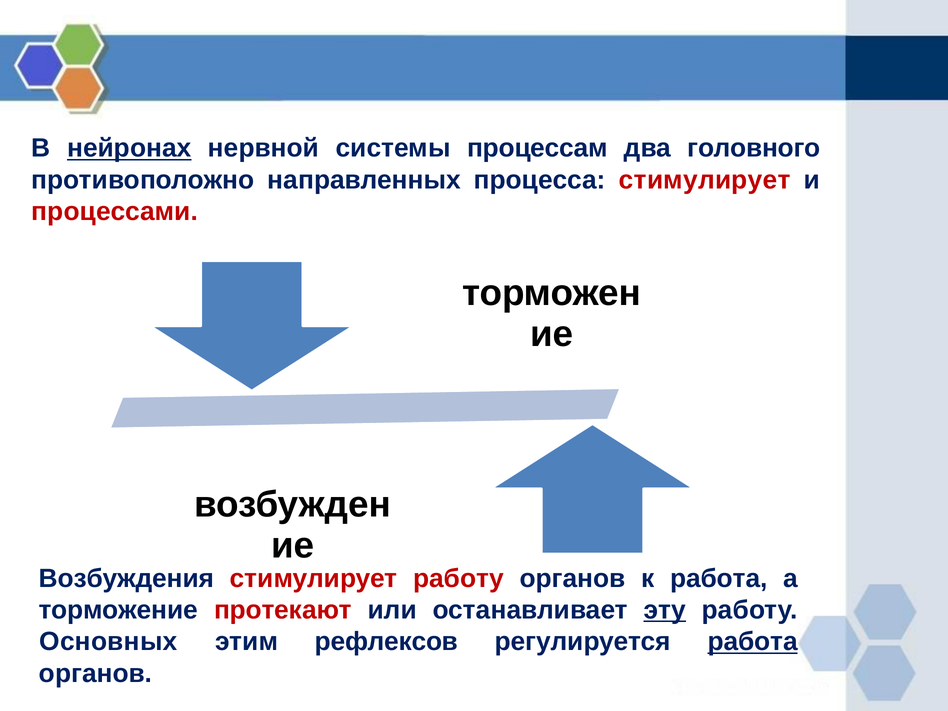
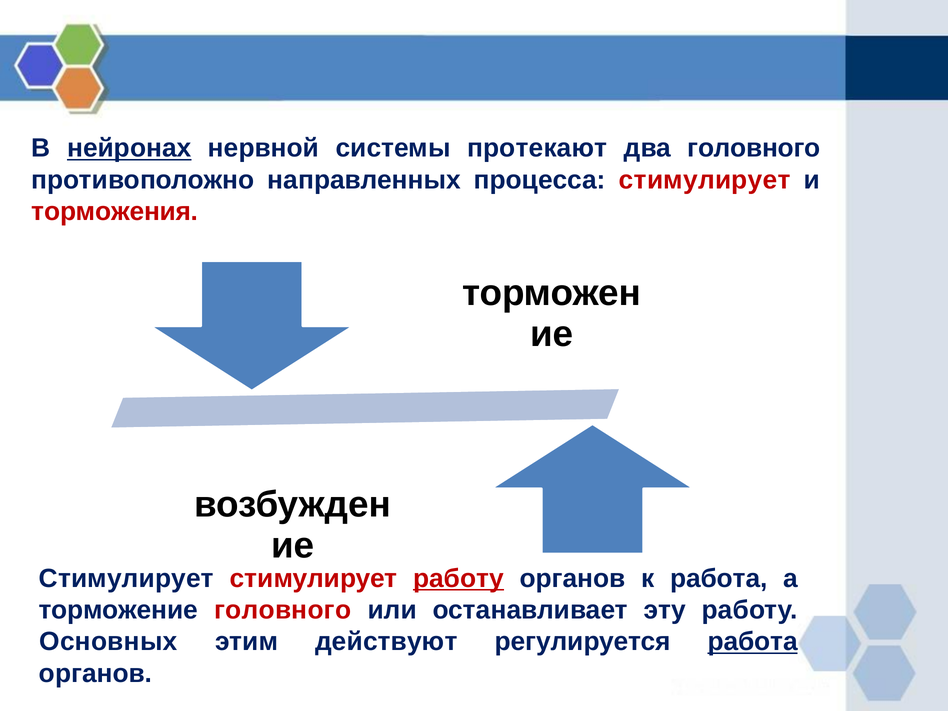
процессам: процессам -> протекают
процессами: процессами -> торможения
Возбуждения at (127, 579): Возбуждения -> Стимулирует
работу at (458, 579) underline: none -> present
торможение протекают: протекают -> головного
эту underline: present -> none
рефлексов: рефлексов -> действуют
